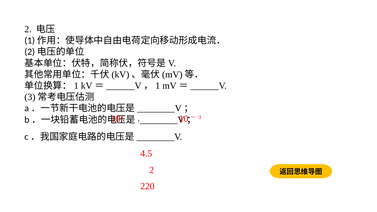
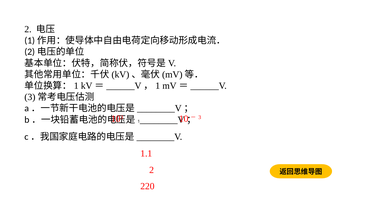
4.5: 4.5 -> 1.1
